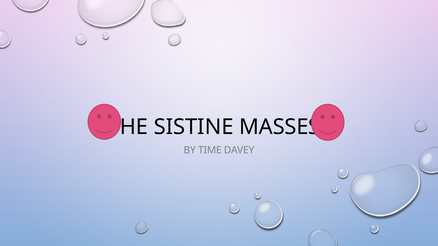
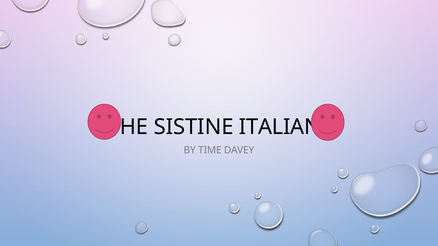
MASSES: MASSES -> ITALIAN
